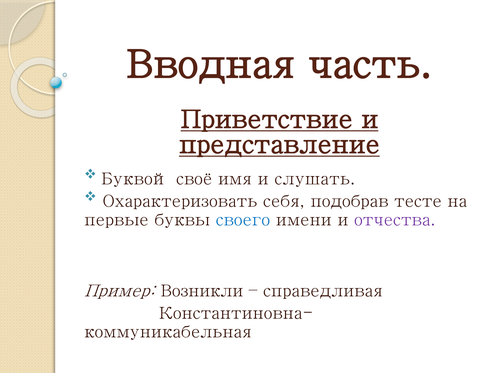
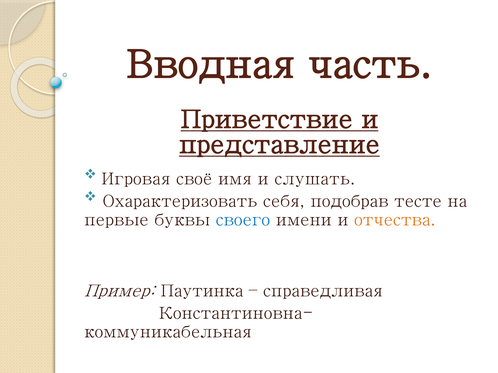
Буквой: Буквой -> Игровая
отчества colour: purple -> orange
Возникли: Возникли -> Паутинка
